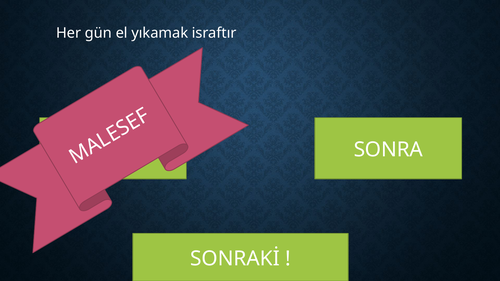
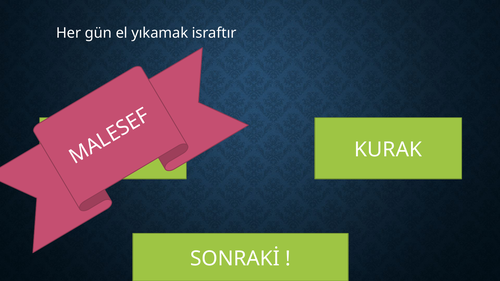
SONRA: SONRA -> KURAK
